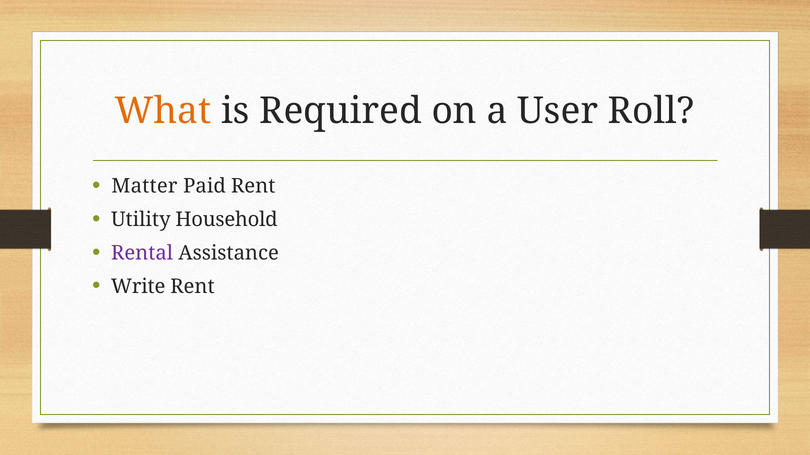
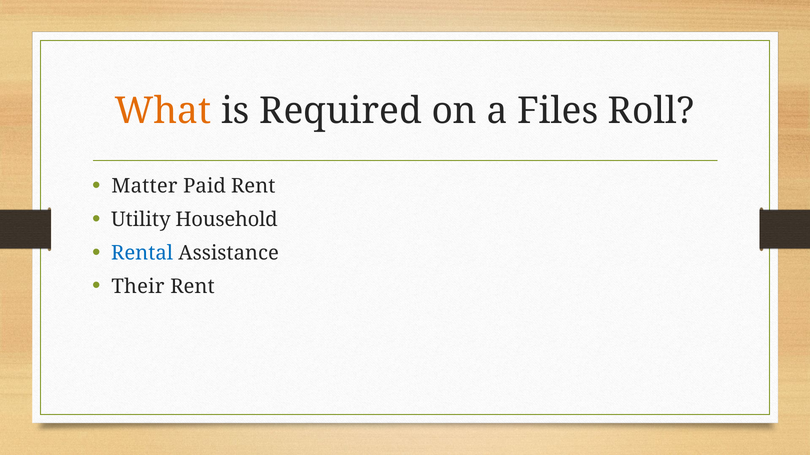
User: User -> Files
Rental colour: purple -> blue
Write: Write -> Their
